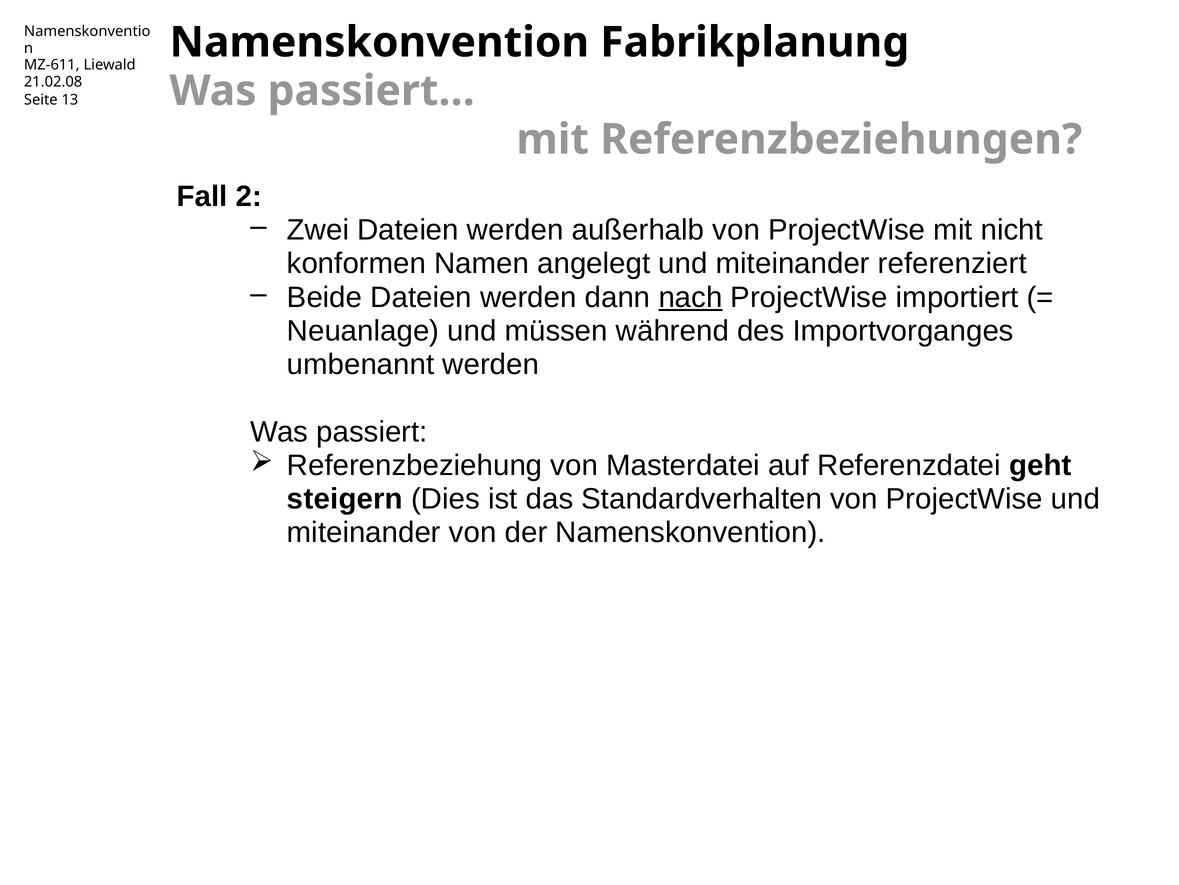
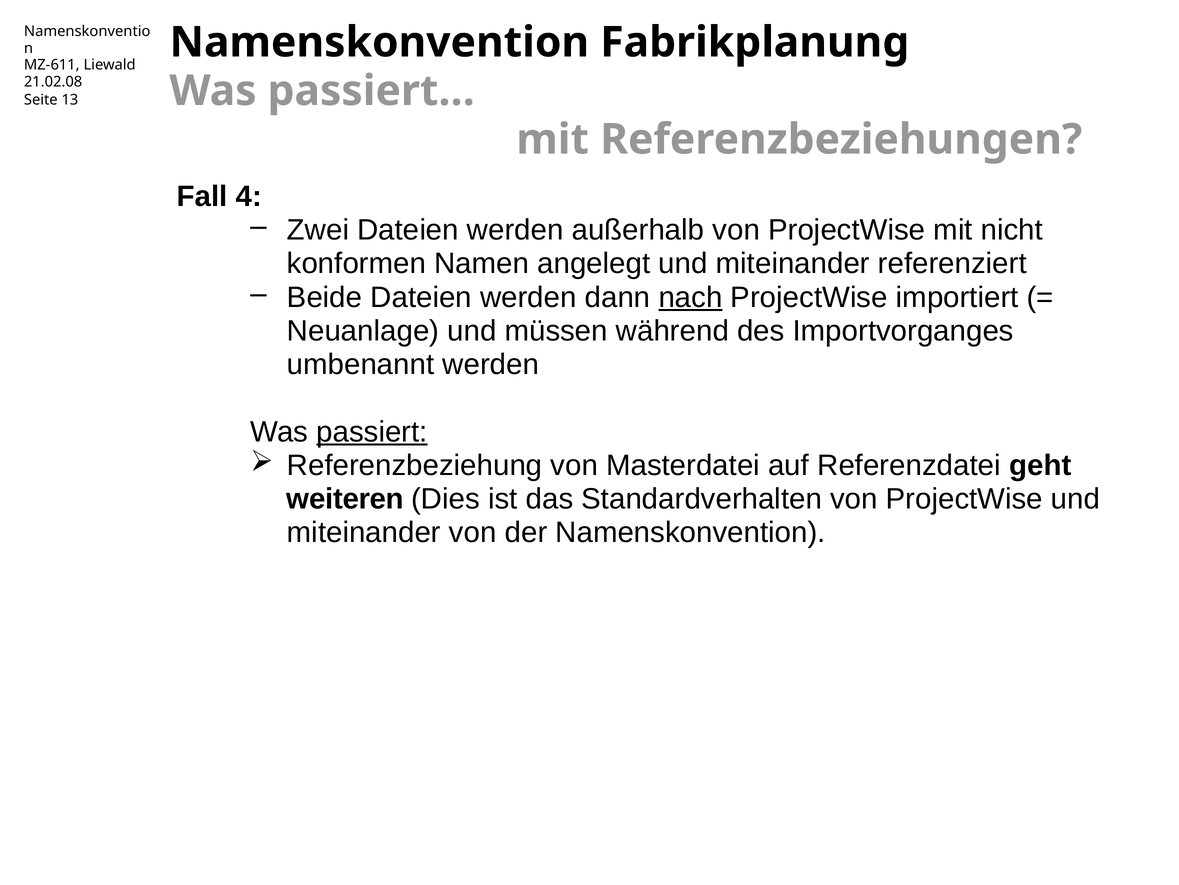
2: 2 -> 4
passiert underline: none -> present
steigern: steigern -> weiteren
